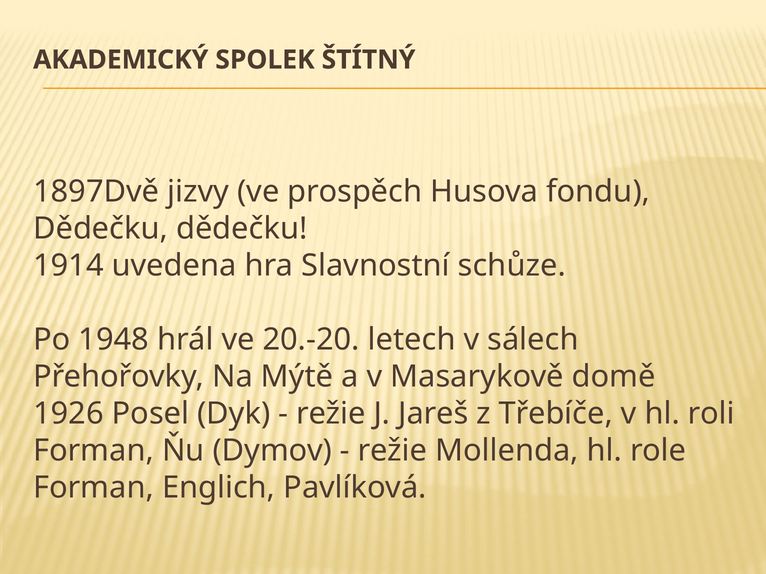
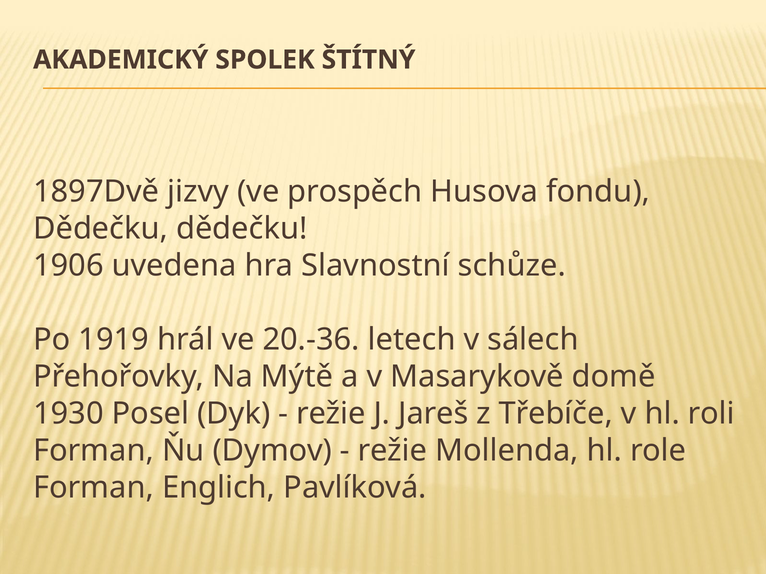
1914: 1914 -> 1906
1948: 1948 -> 1919
20.-20: 20.-20 -> 20.-36
1926: 1926 -> 1930
